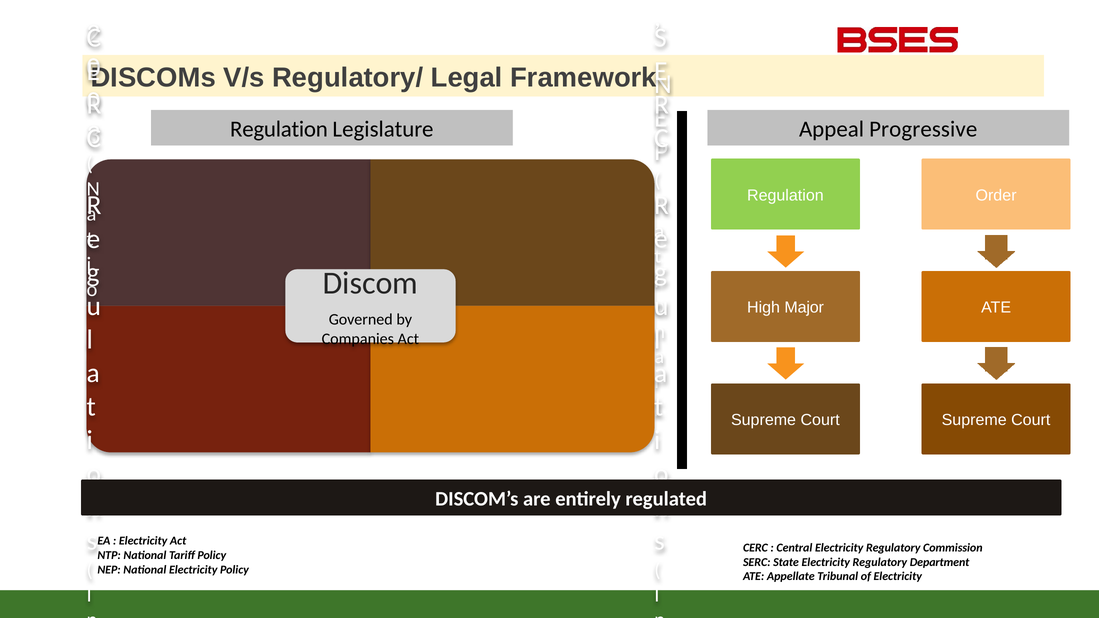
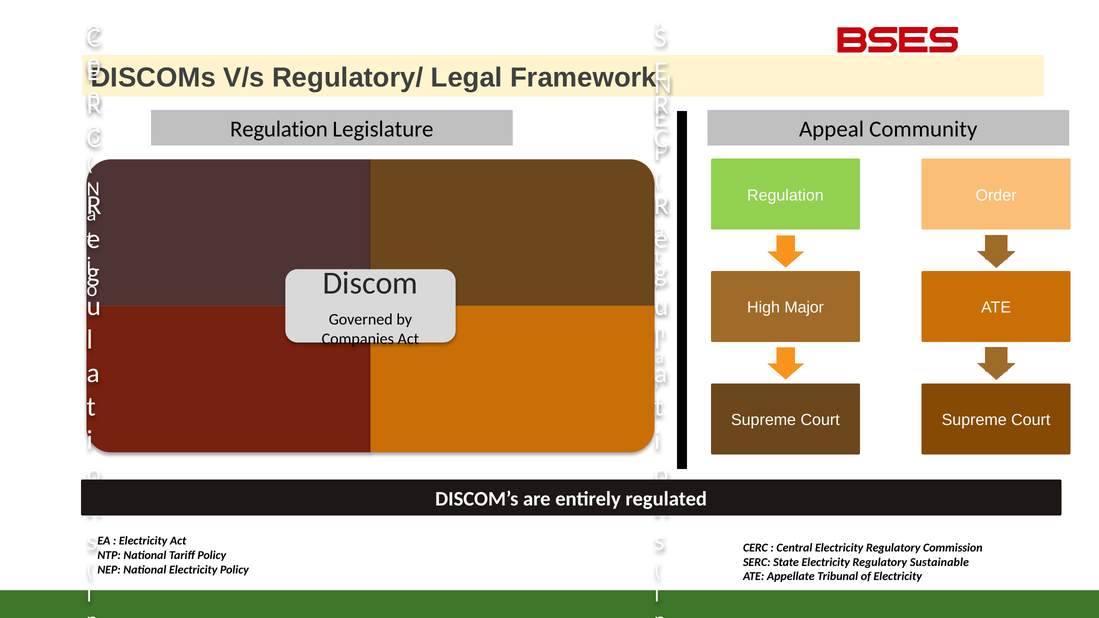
Progressive: Progressive -> Community
Department: Department -> Sustainable
